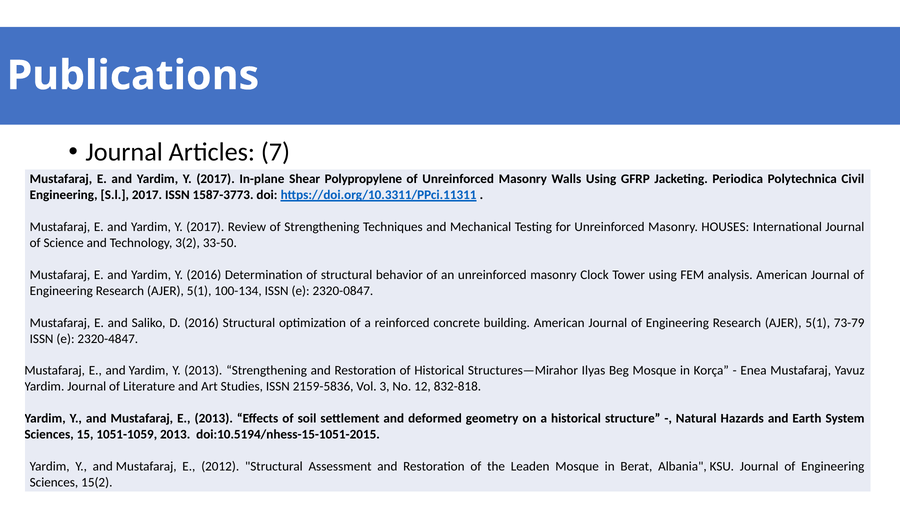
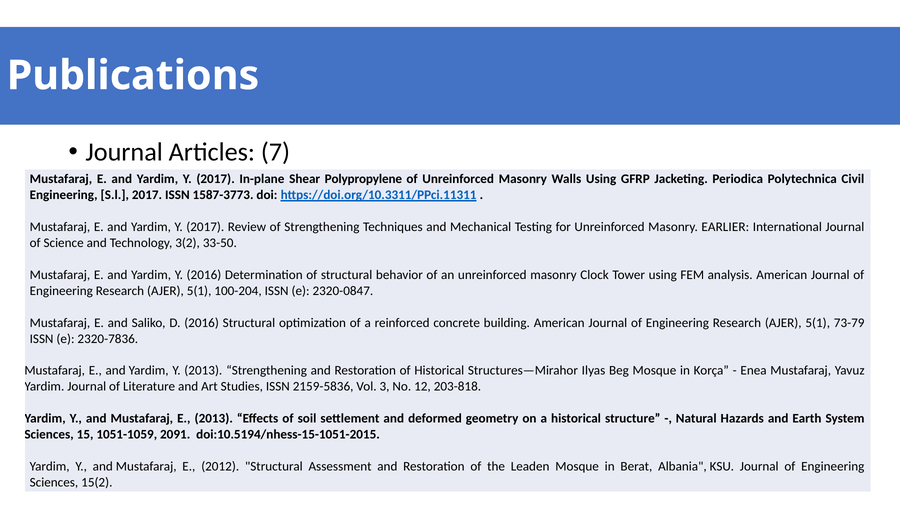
HOUSES: HOUSES -> EARLIER
100-134: 100-134 -> 100-204
2320-4847: 2320-4847 -> 2320-7836
832-818: 832-818 -> 203-818
1051-1059 2013: 2013 -> 2091
